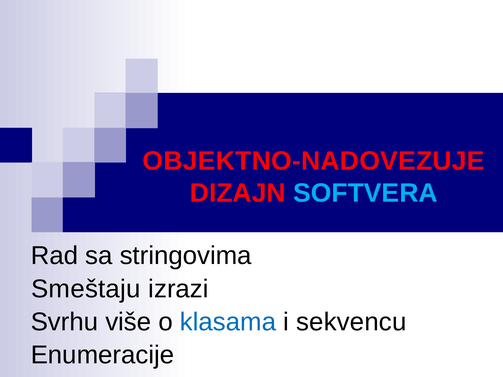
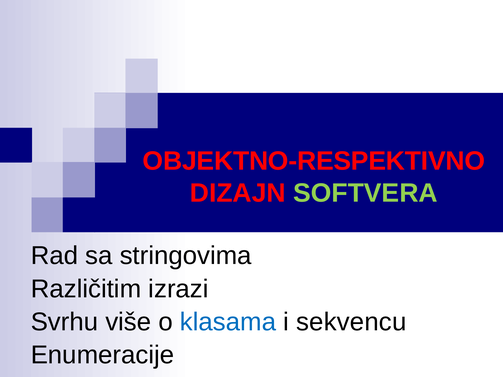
OBJEKTNO-NADOVEZUJE: OBJEKTNO-NADOVEZUJE -> OBJEKTNO-RESPEKTIVNO
SOFTVERA colour: light blue -> light green
Smeštaju: Smeštaju -> Različitim
